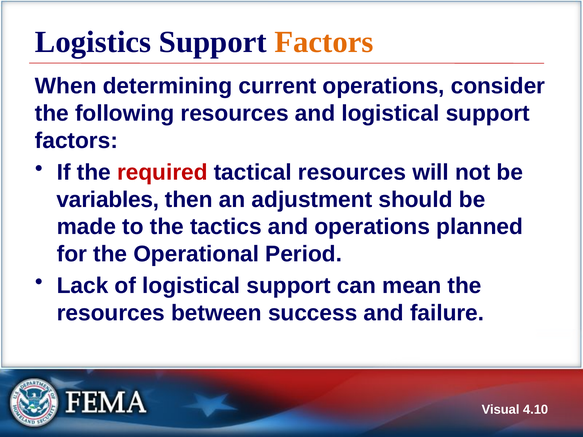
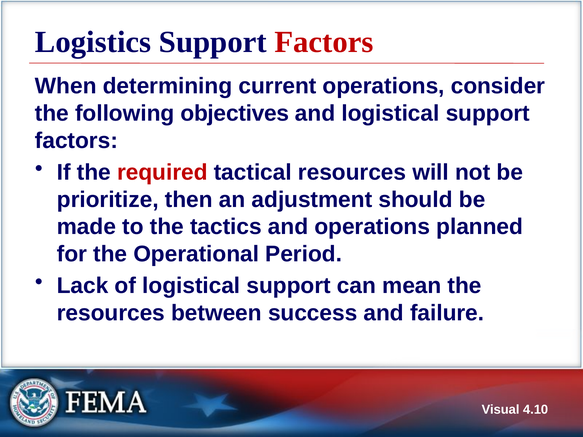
Factors at (324, 42) colour: orange -> red
following resources: resources -> objectives
variables: variables -> prioritize
